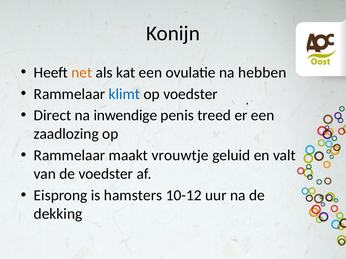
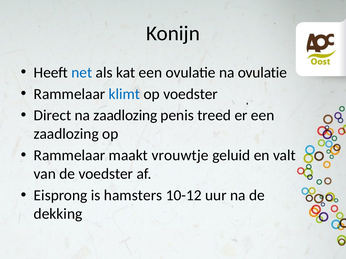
net colour: orange -> blue
na hebben: hebben -> ovulatie
na inwendige: inwendige -> zaadlozing
